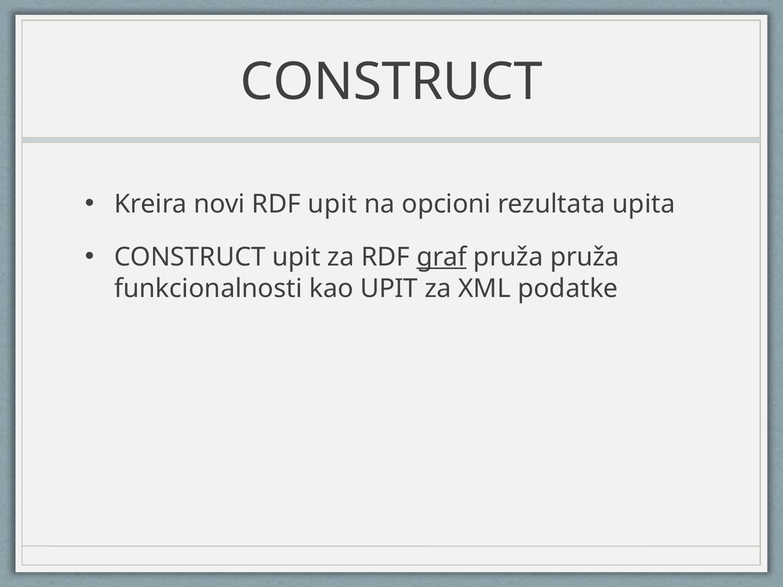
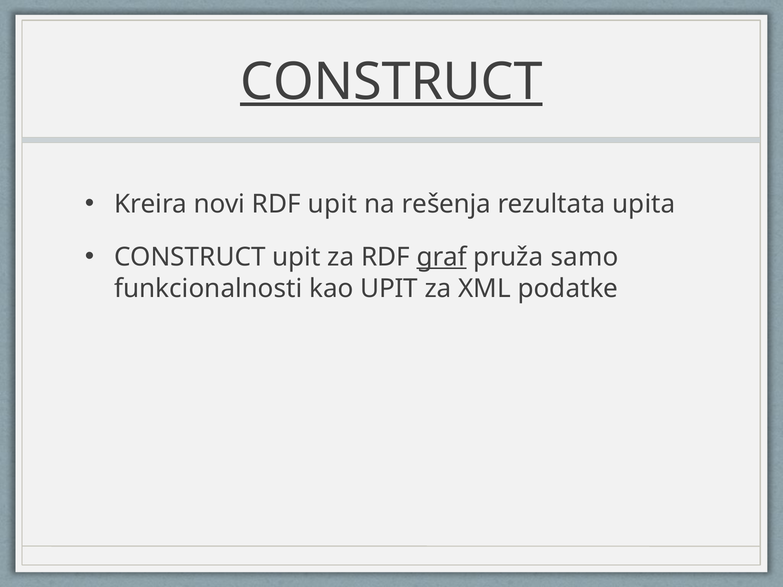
CONSTRUCT at (392, 82) underline: none -> present
opcioni: opcioni -> rešenja
pruža pruža: pruža -> samo
